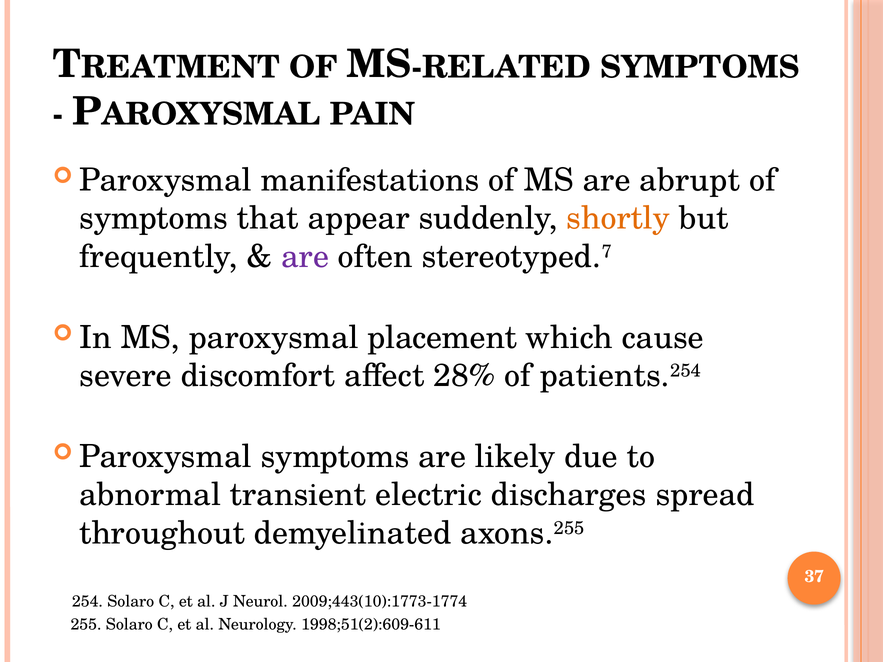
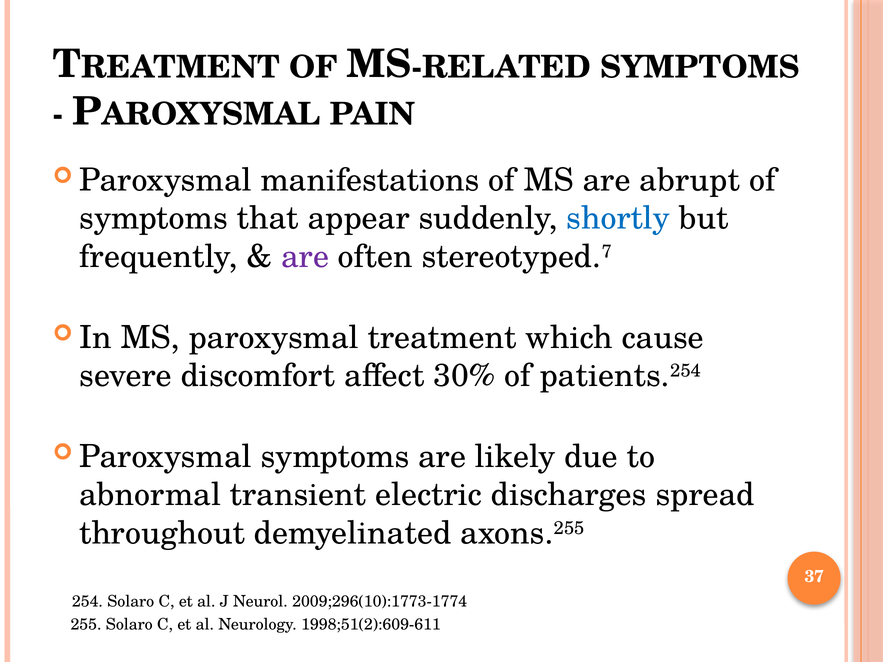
shortly colour: orange -> blue
placement: placement -> treatment
28%: 28% -> 30%
2009;443(10):1773-1774: 2009;443(10):1773-1774 -> 2009;296(10):1773-1774
